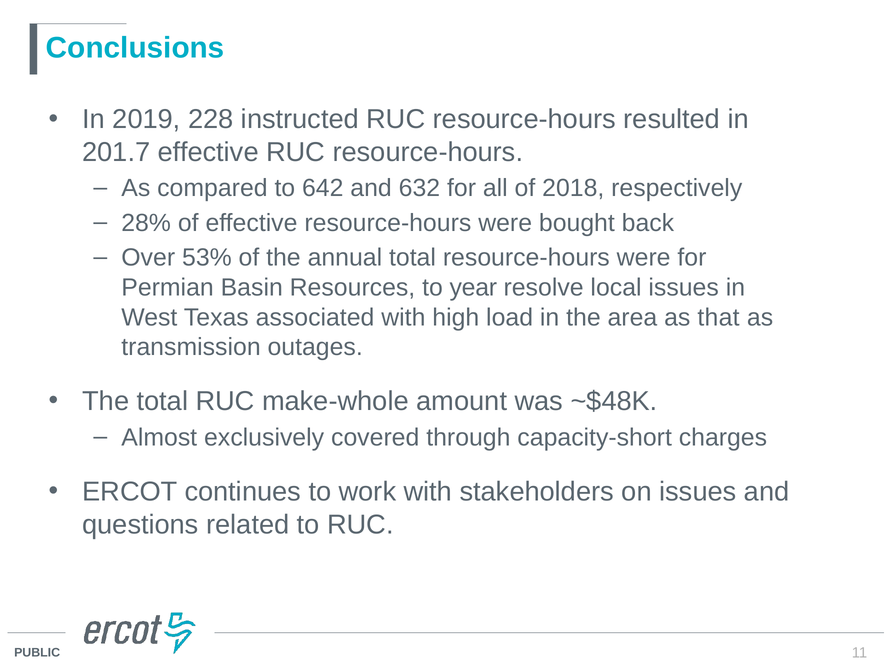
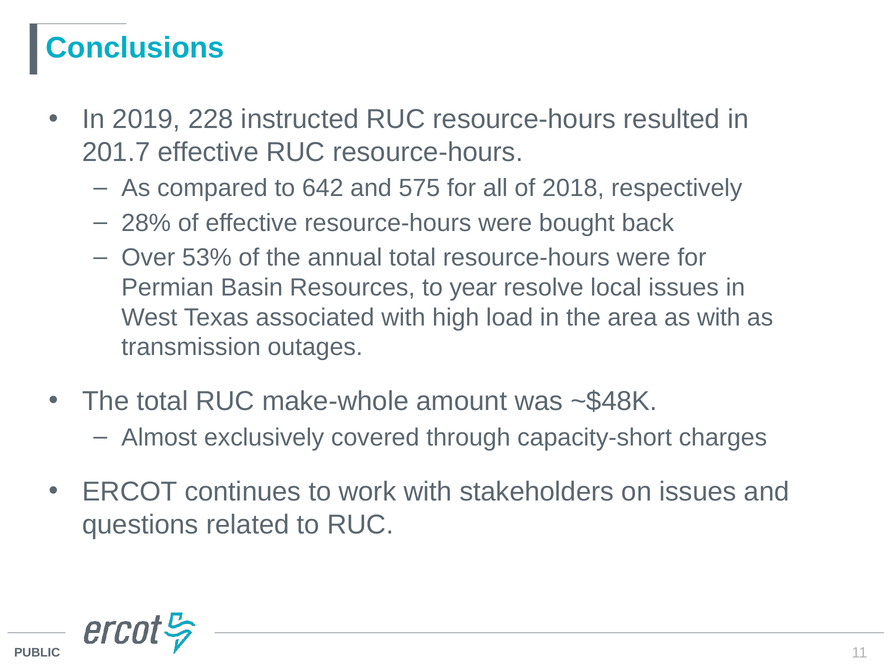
632: 632 -> 575
as that: that -> with
